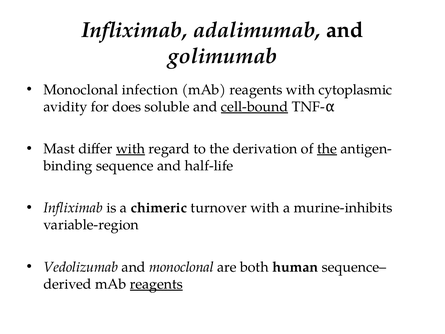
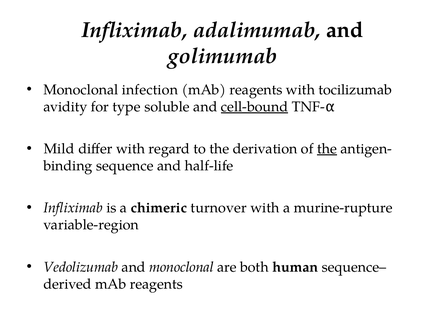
cytoplasmic: cytoplasmic -> tocilizumab
does: does -> type
Mast: Mast -> Mild
with at (131, 149) underline: present -> none
murine-inhibits: murine-inhibits -> murine-rupture
reagents at (156, 284) underline: present -> none
